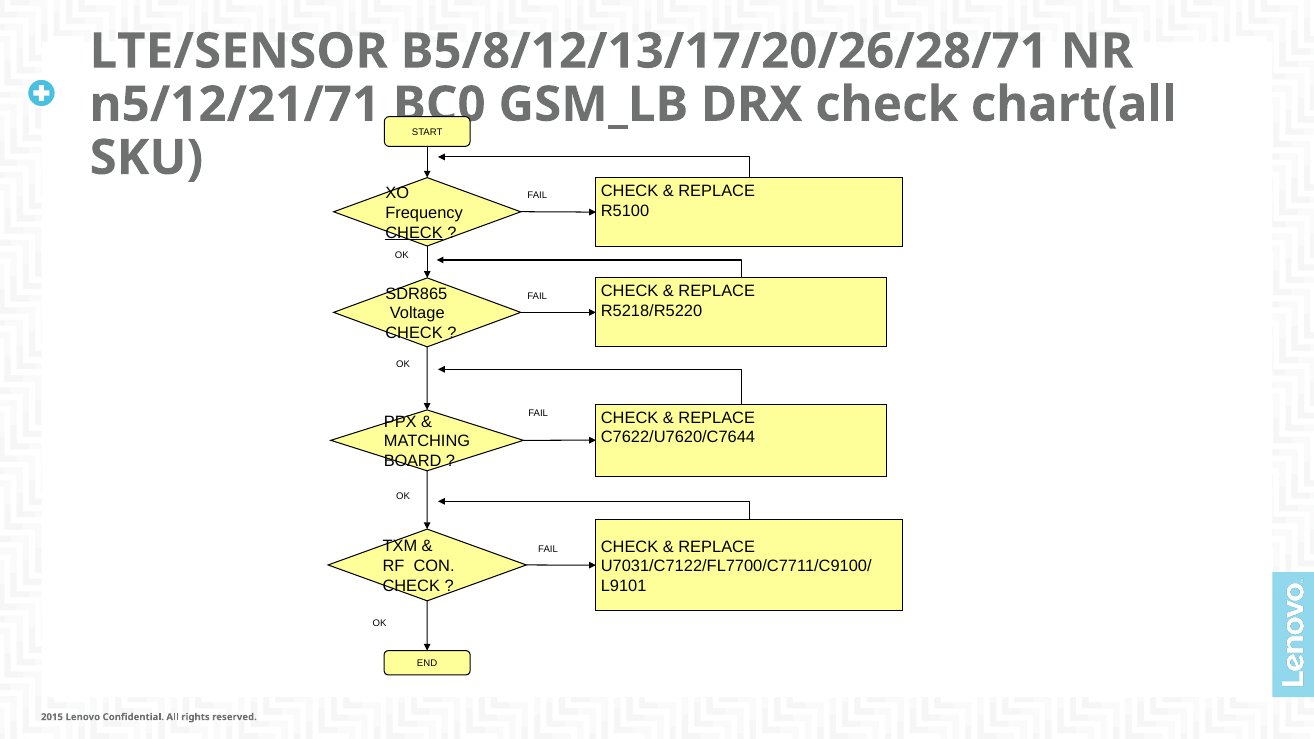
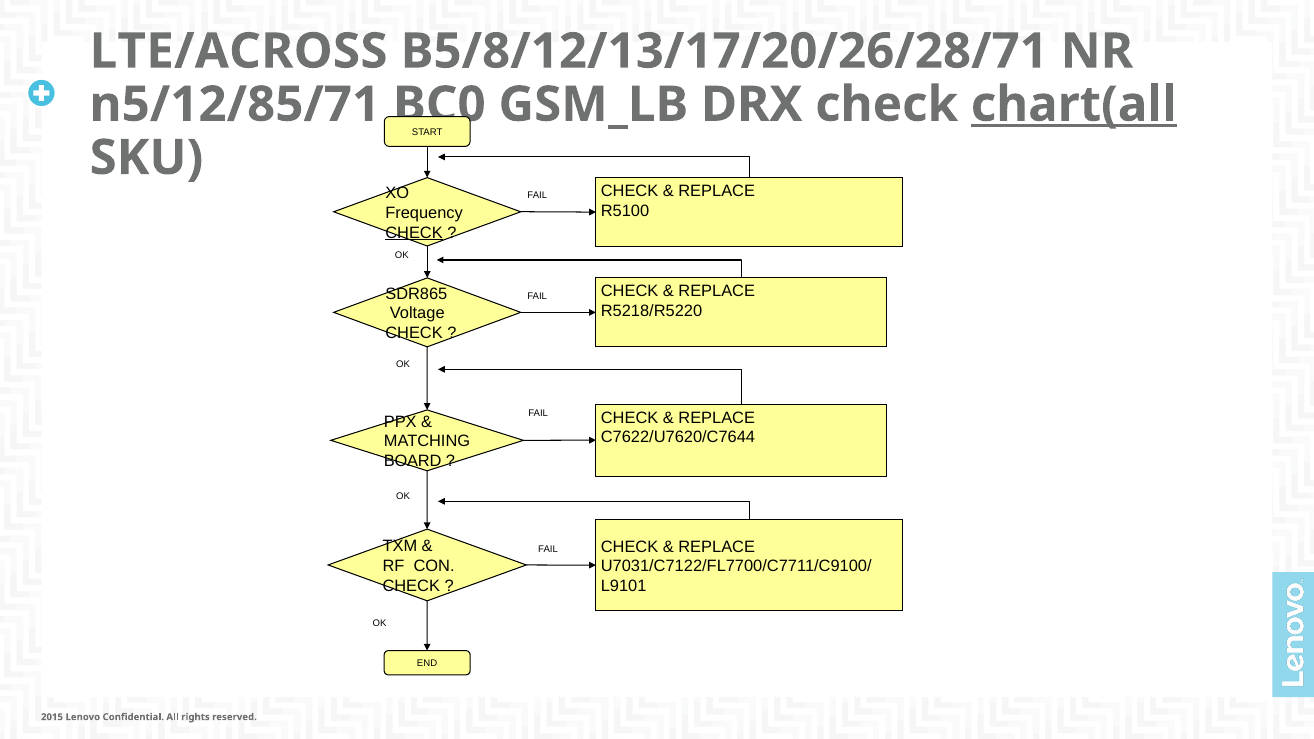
LTE/SENSOR: LTE/SENSOR -> LTE/ACROSS
n5/12/21/71: n5/12/21/71 -> n5/12/85/71
chart(all underline: none -> present
